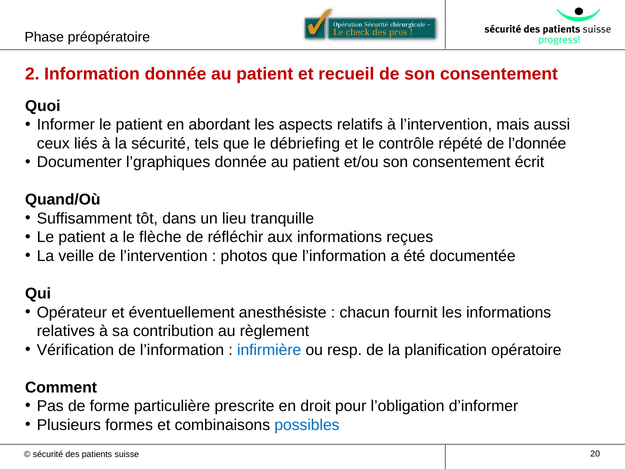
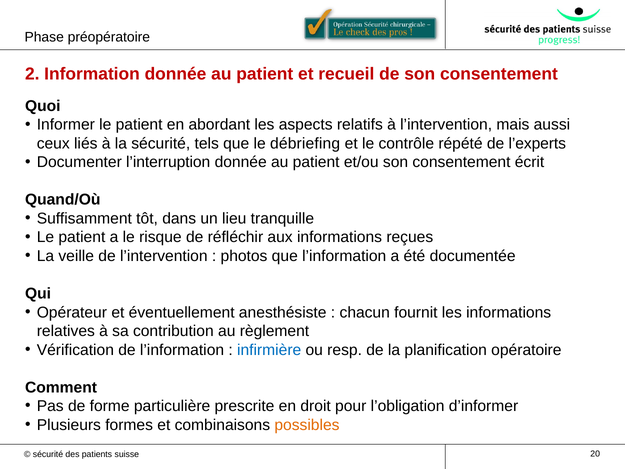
l’donnée: l’donnée -> l’experts
l’graphiques: l’graphiques -> l’interruption
flèche: flèche -> risque
possibles colour: blue -> orange
